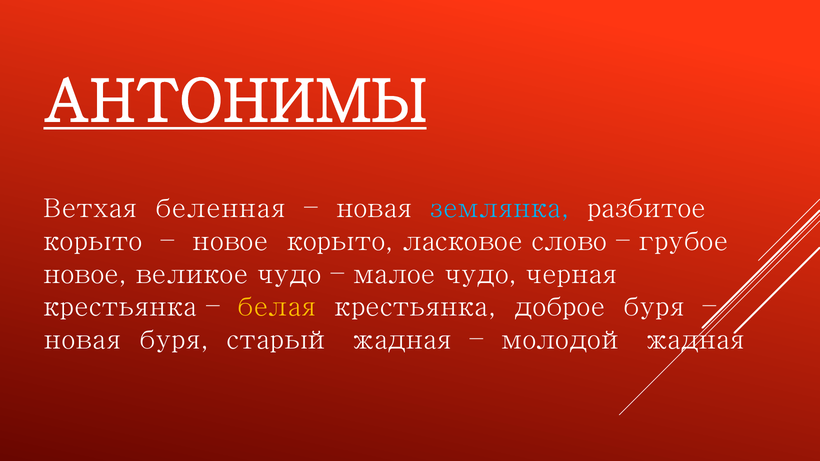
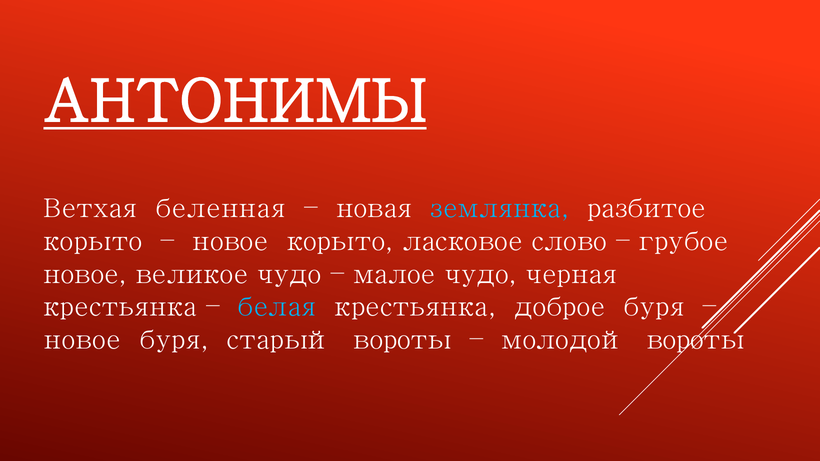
белая colour: yellow -> light blue
новая at (82, 340): новая -> новое
старый жадная: жадная -> вороты
молодой жадная: жадная -> вороты
